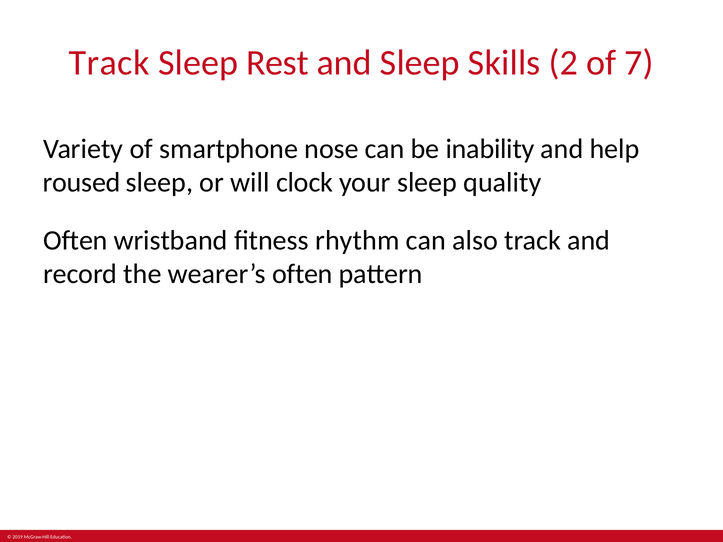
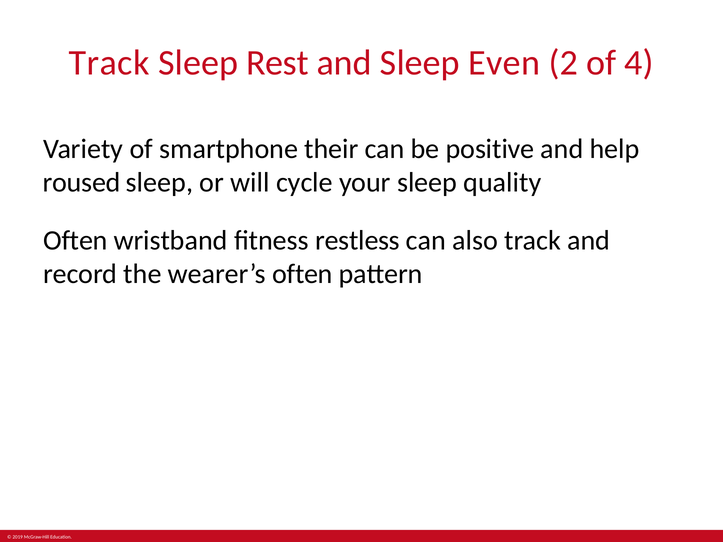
Skills: Skills -> Even
7: 7 -> 4
nose: nose -> their
inability: inability -> positive
clock: clock -> cycle
rhythm: rhythm -> restless
